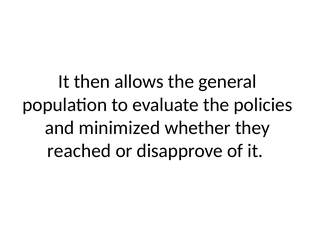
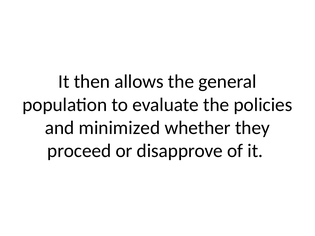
reached: reached -> proceed
